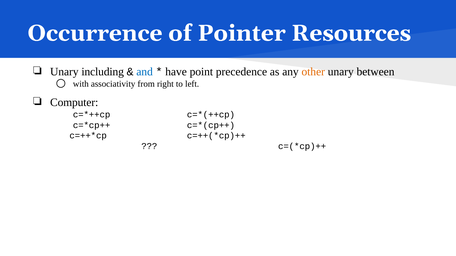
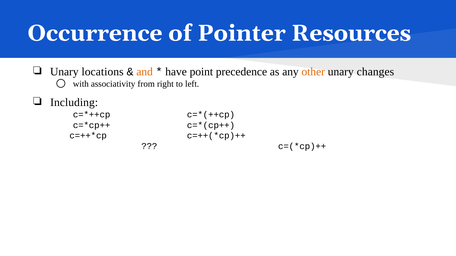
including: including -> locations
and colour: blue -> orange
between: between -> changes
Computer: Computer -> Including
